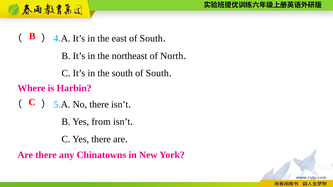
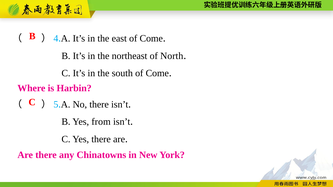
east of South: South -> Come
south of South: South -> Come
